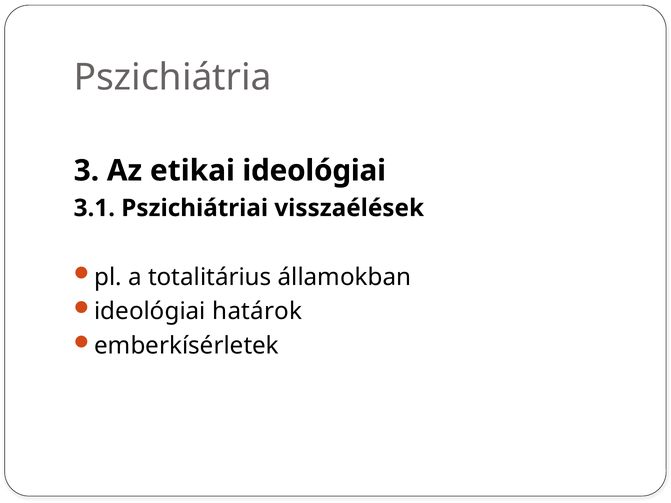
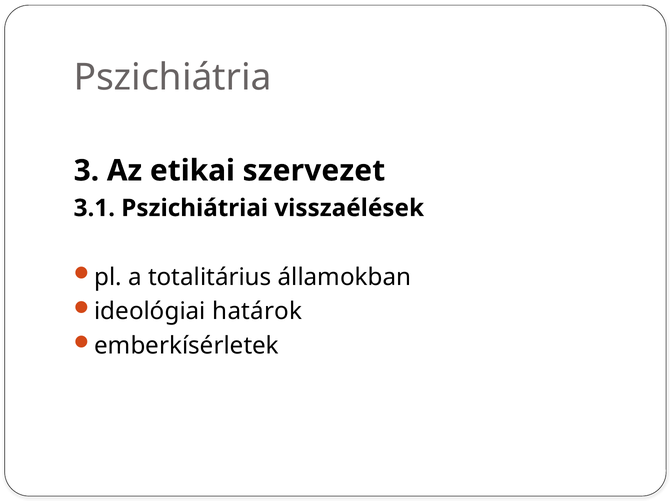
etikai ideológiai: ideológiai -> szervezet
